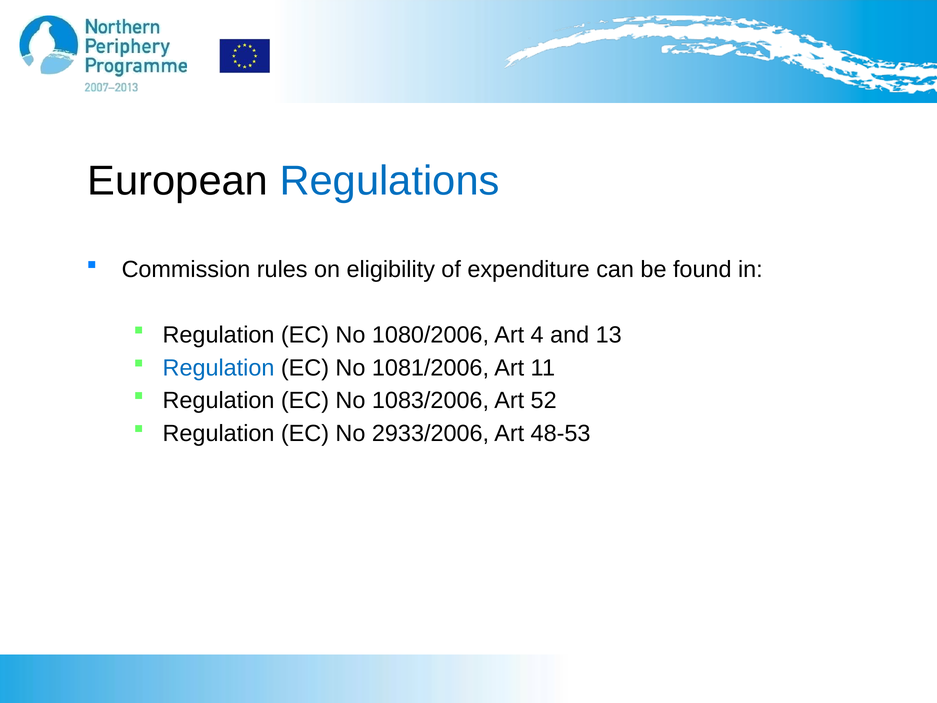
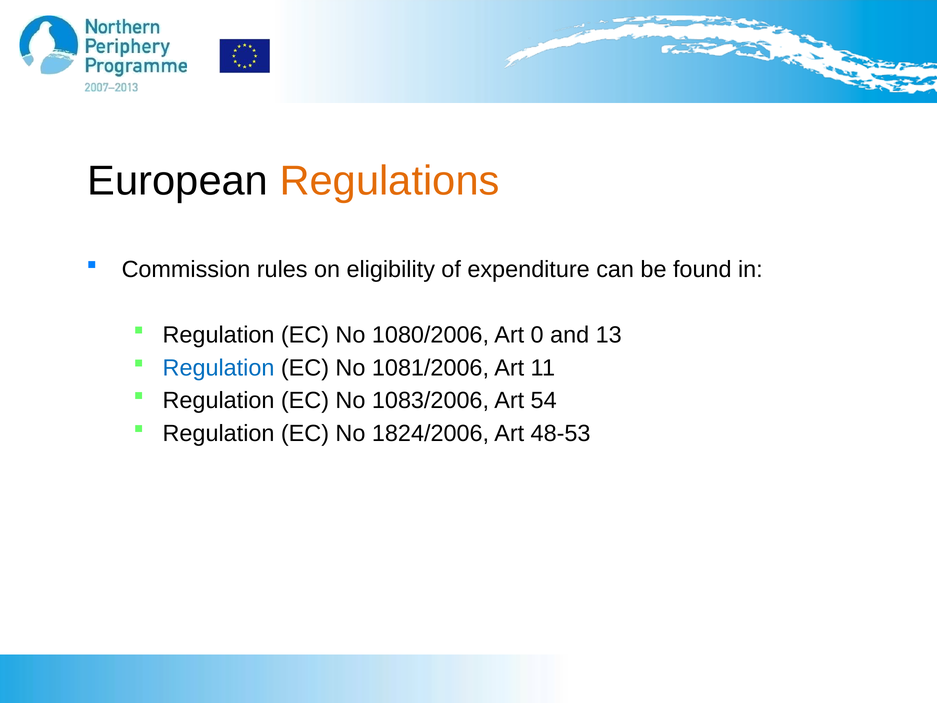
Regulations colour: blue -> orange
4: 4 -> 0
52: 52 -> 54
2933/2006: 2933/2006 -> 1824/2006
